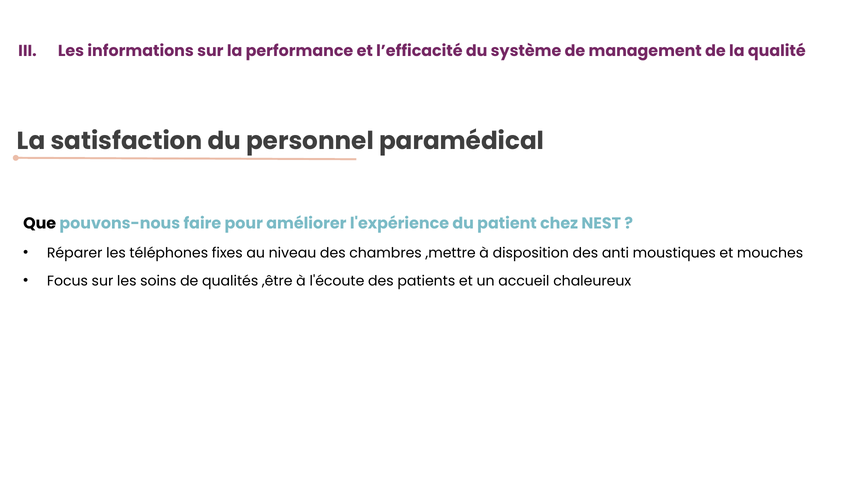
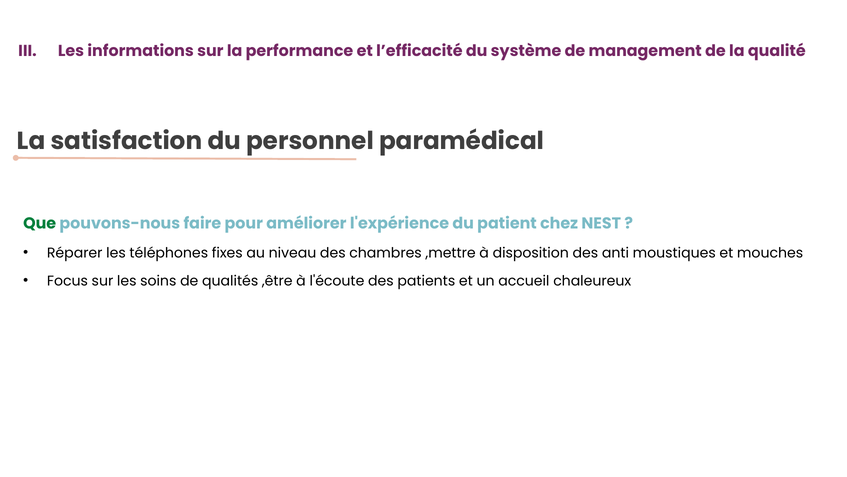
Que colour: black -> green
